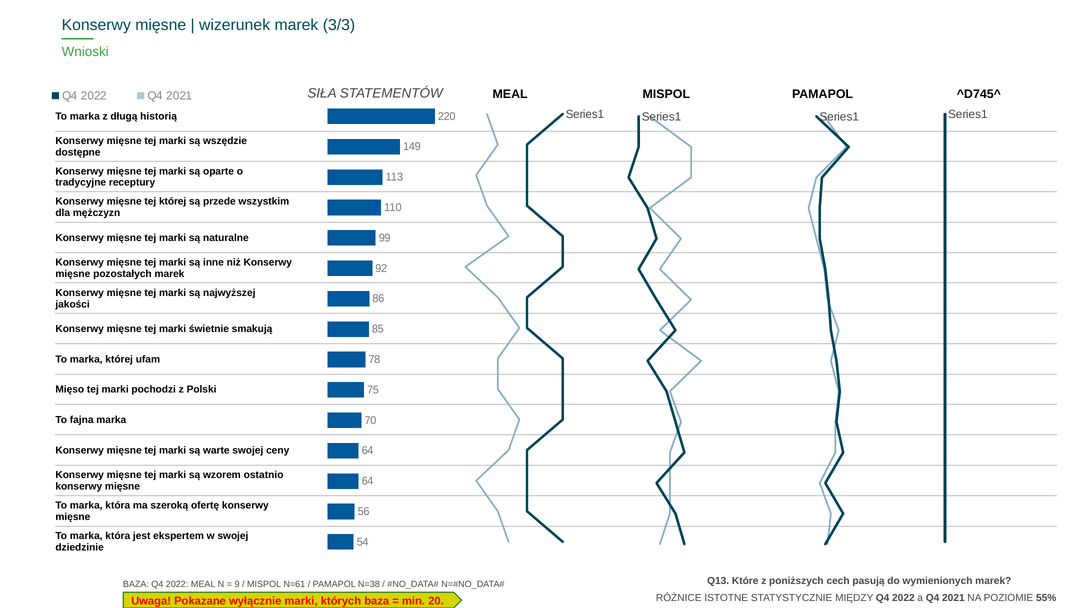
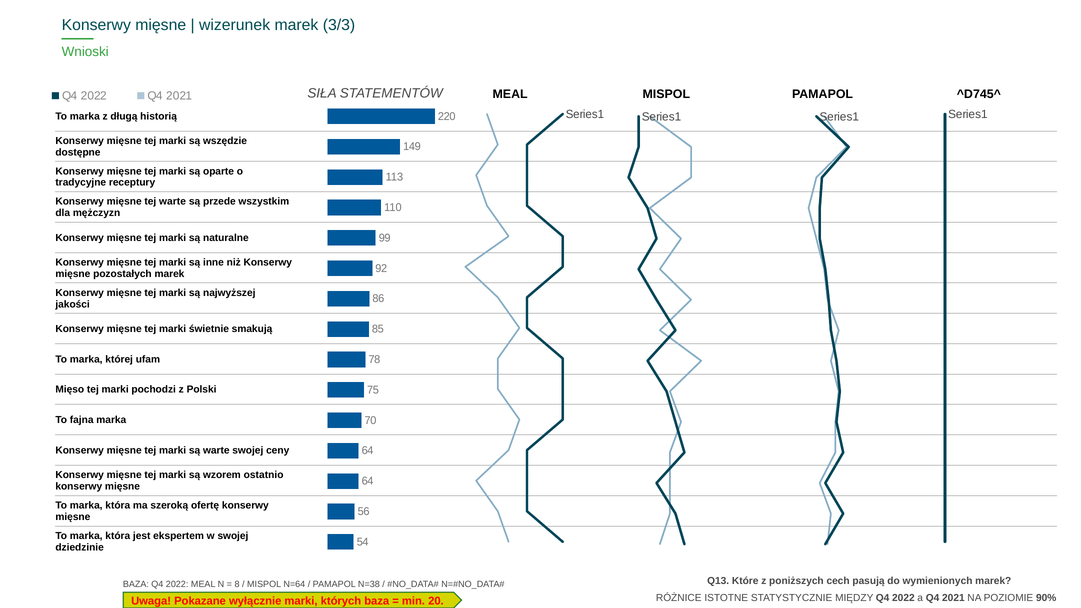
tej której: której -> warte
9: 9 -> 8
N=61: N=61 -> N=64
55%: 55% -> 90%
